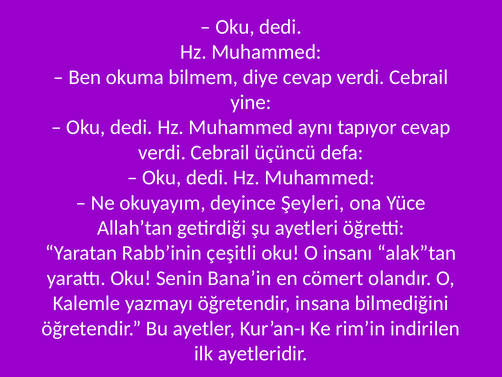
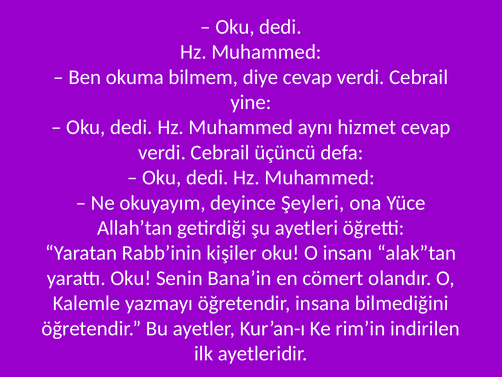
tapıyor: tapıyor -> hizmet
çeşitli: çeşitli -> kişiler
